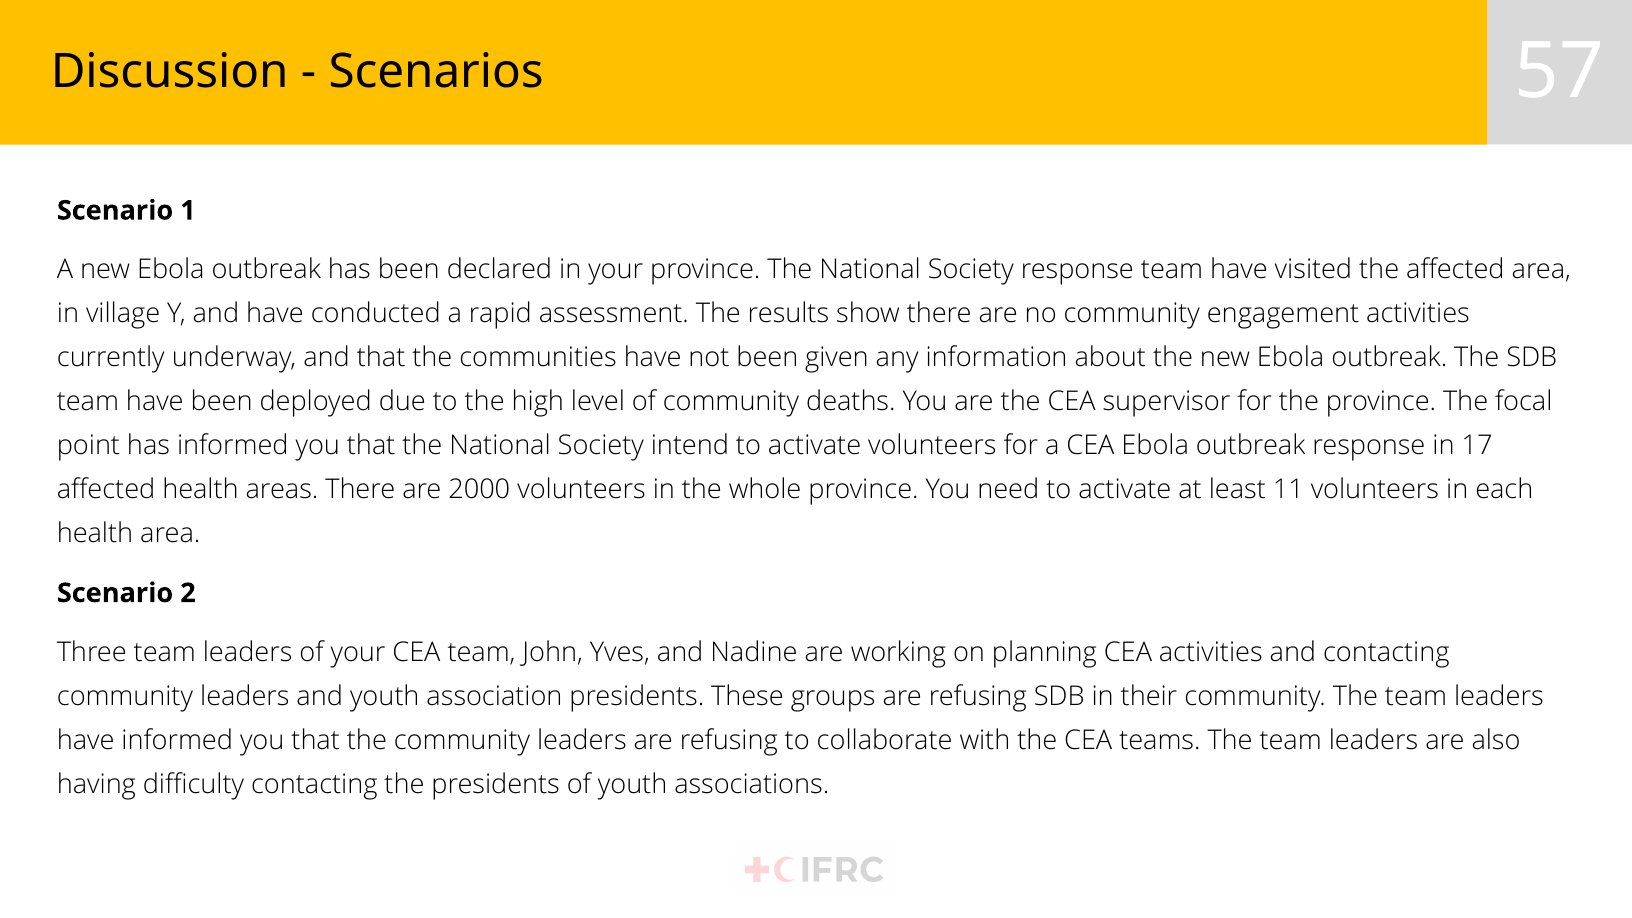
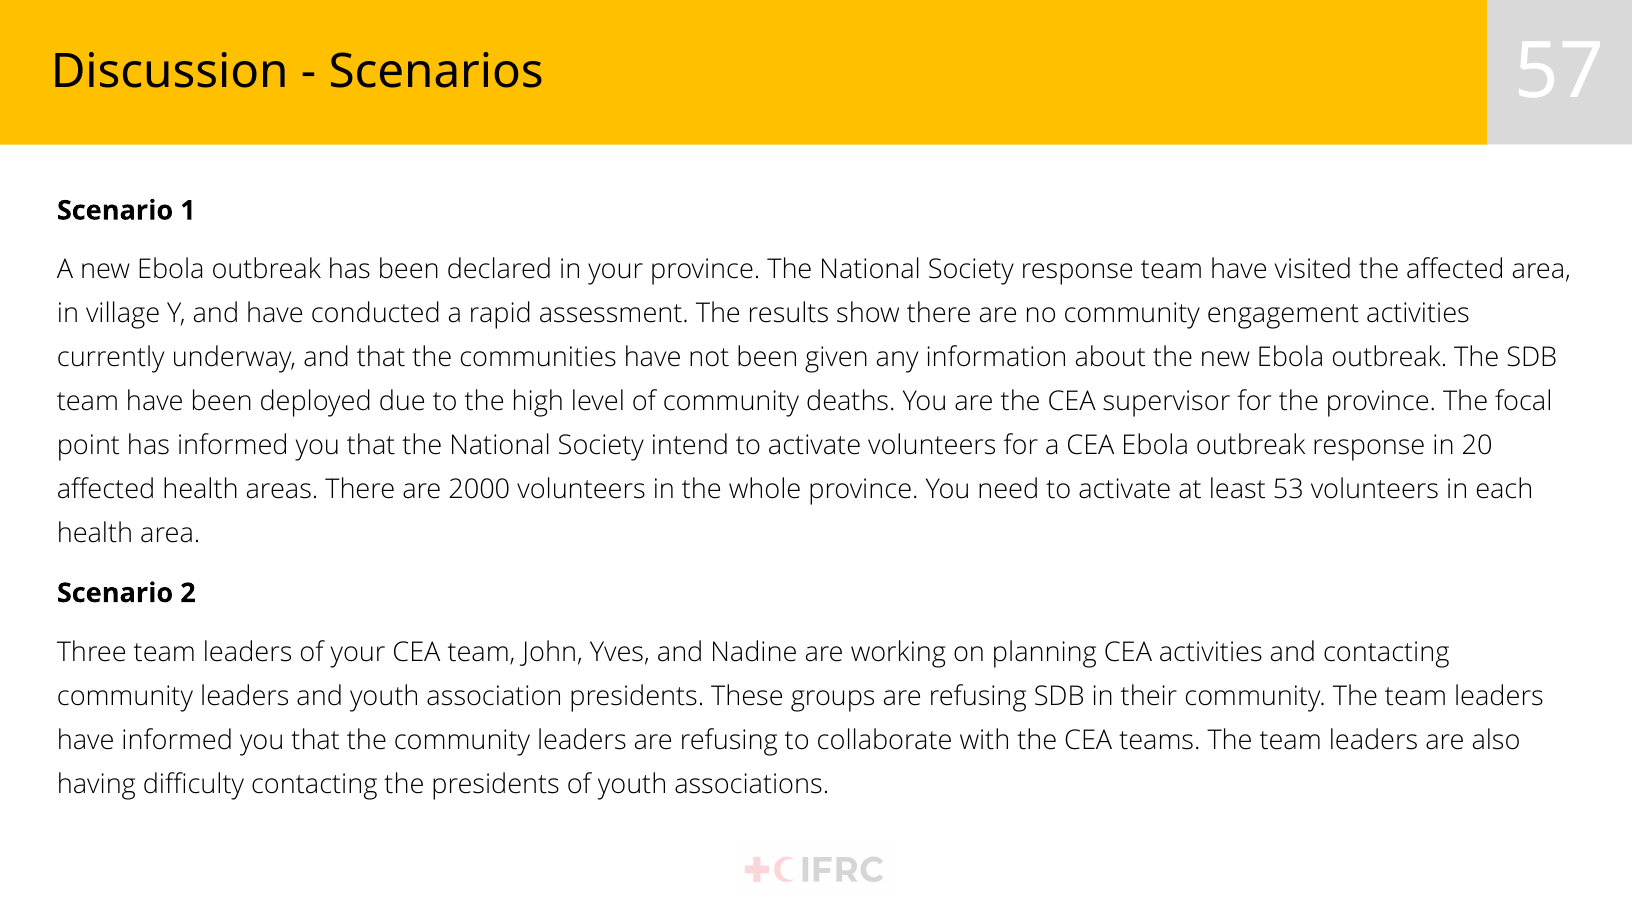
17: 17 -> 20
11: 11 -> 53
